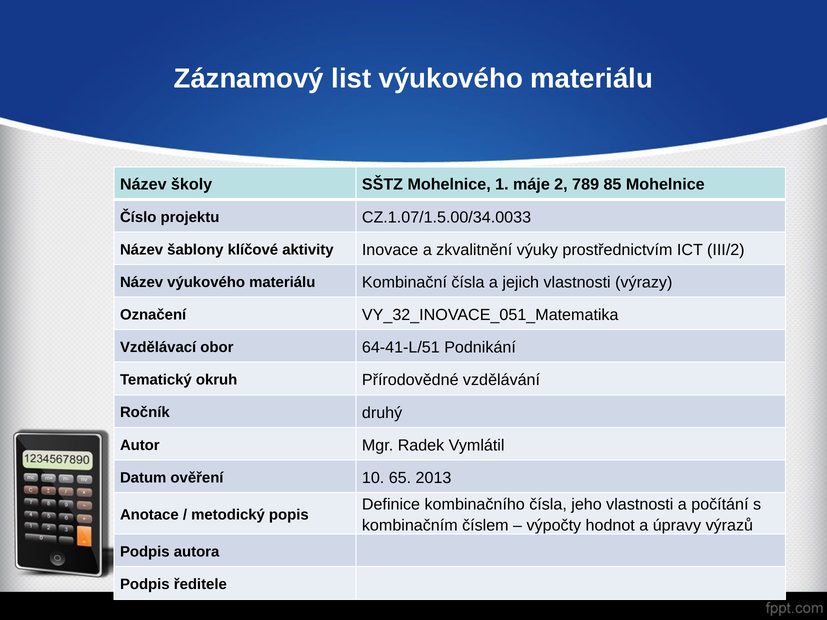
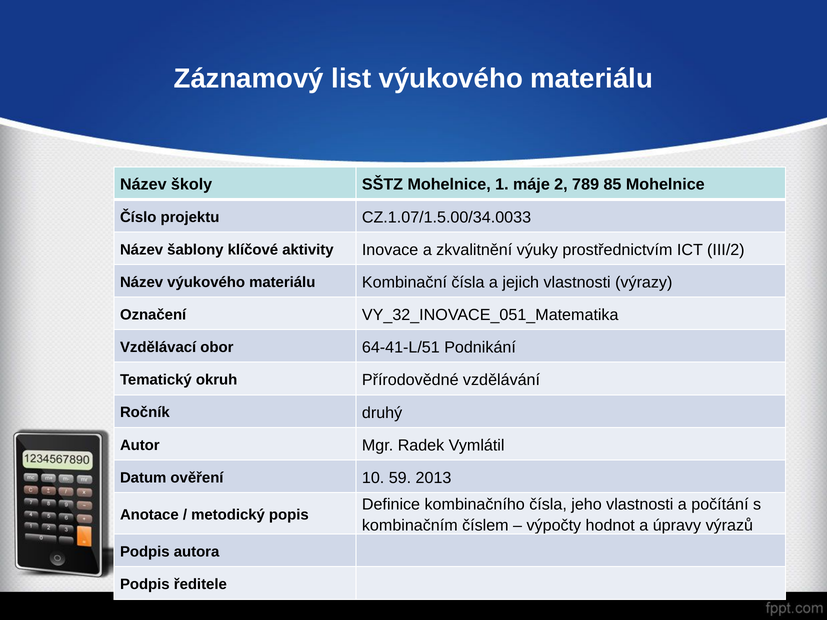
65: 65 -> 59
